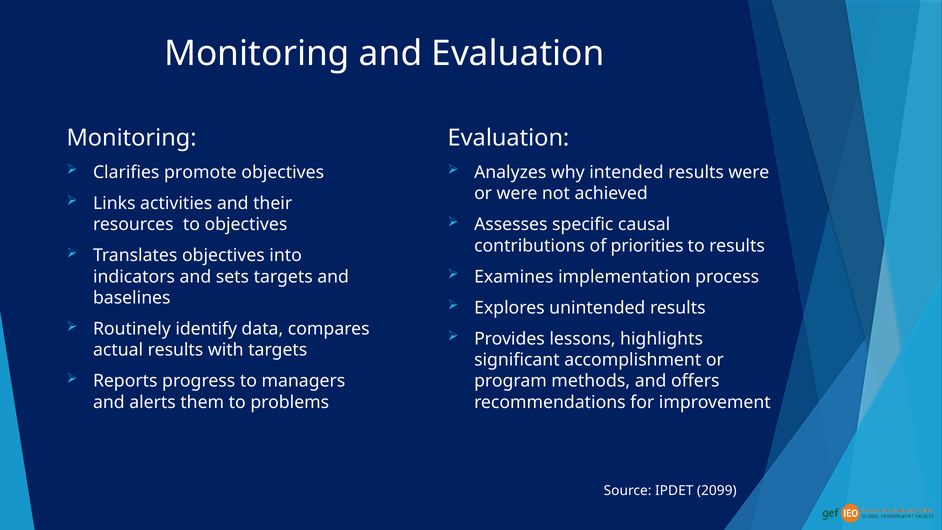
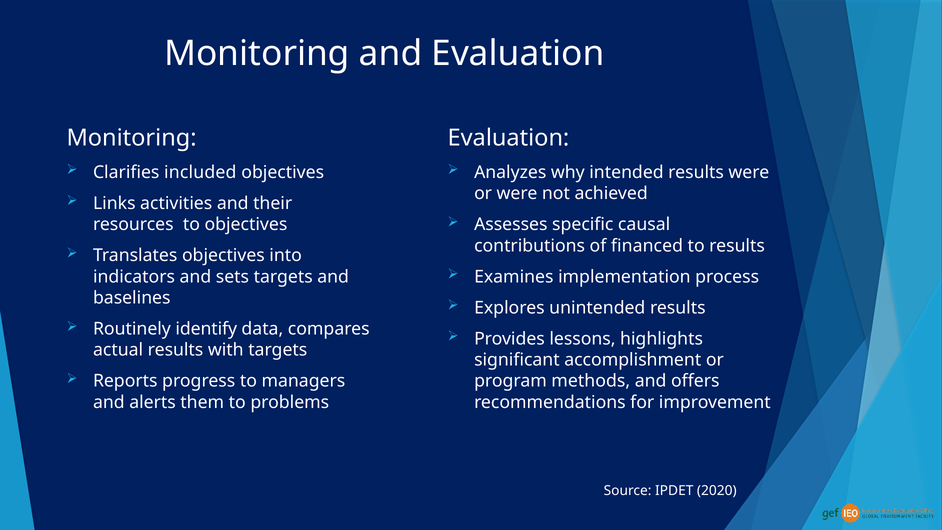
promote: promote -> included
priorities: priorities -> financed
2099: 2099 -> 2020
